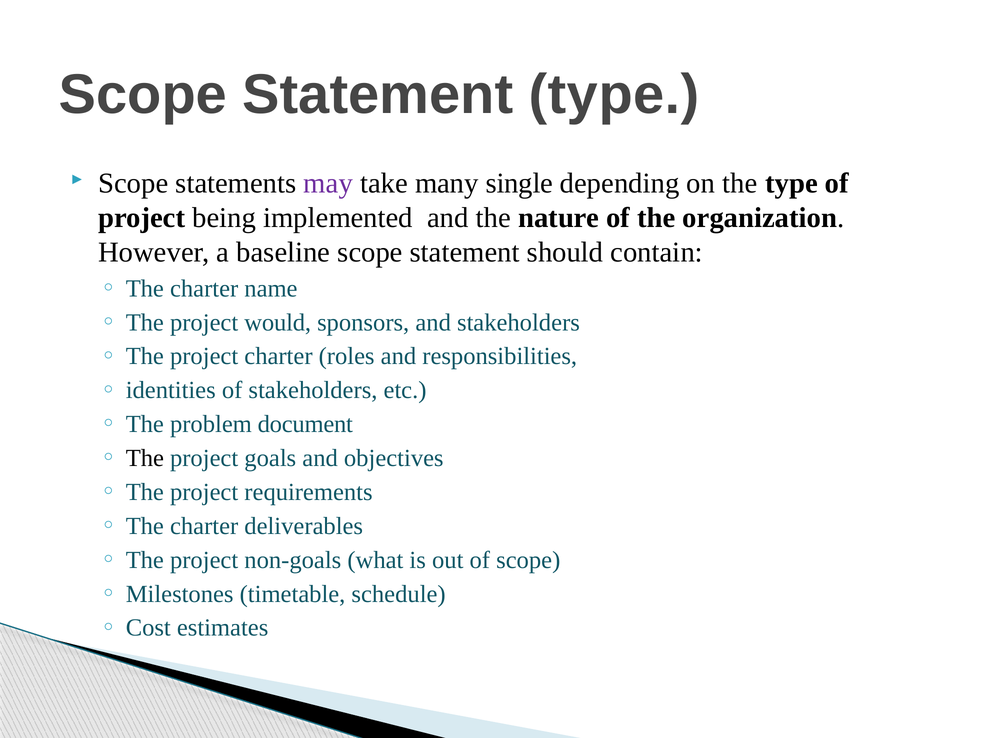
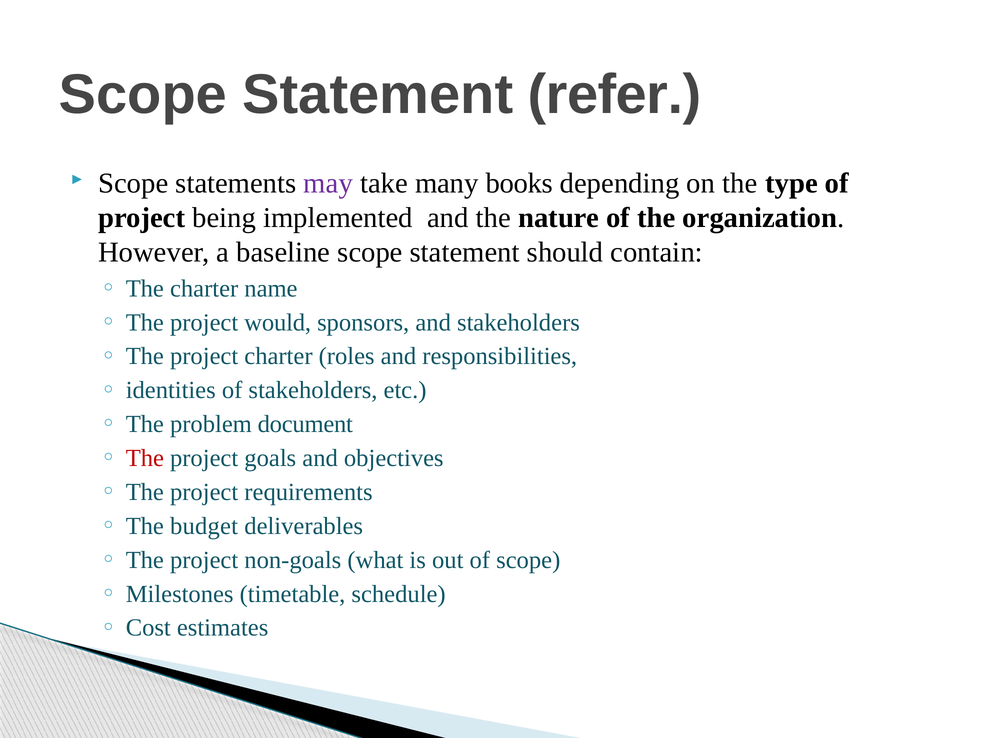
Statement type: type -> refer
single: single -> books
The at (145, 458) colour: black -> red
charter at (204, 526): charter -> budget
